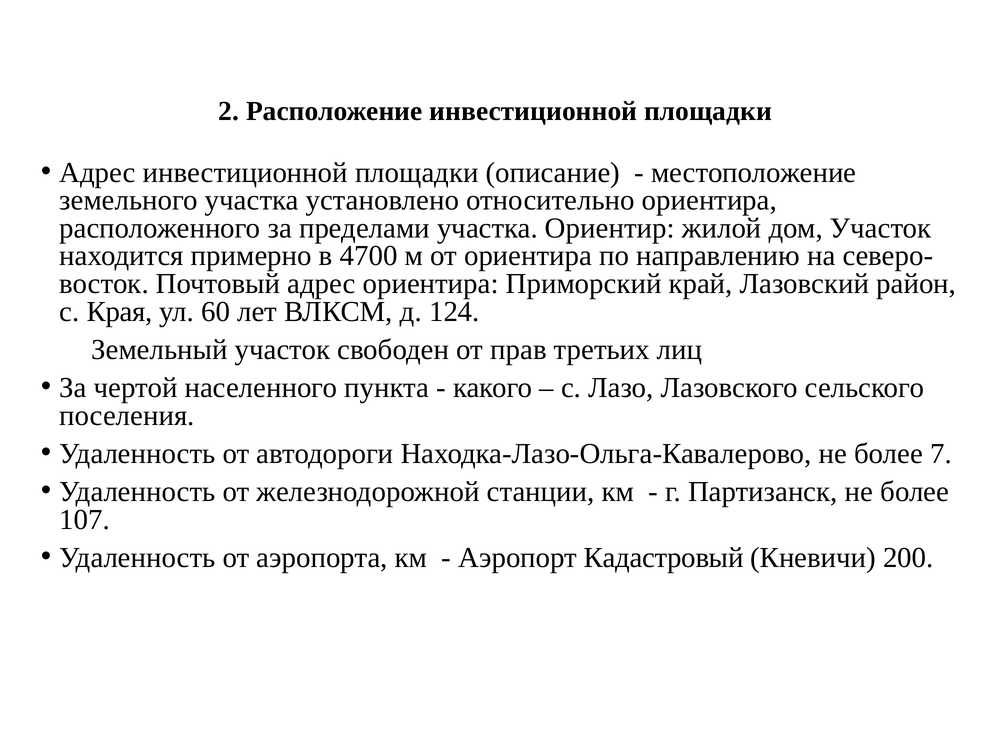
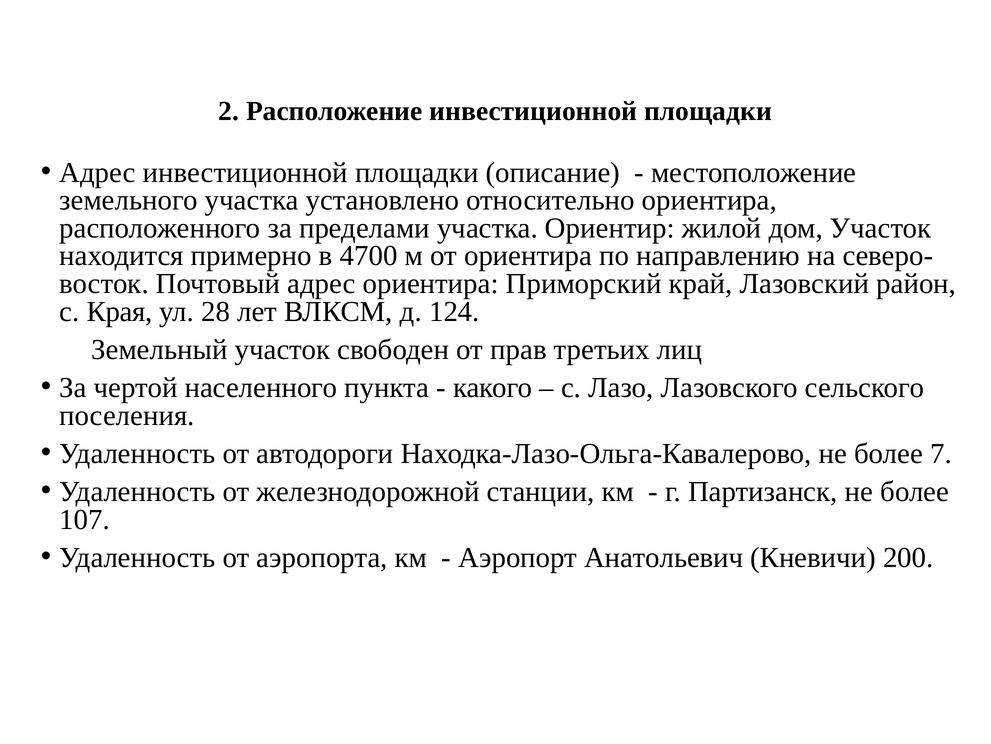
60: 60 -> 28
Кадастровый: Кадастровый -> Анатольевич
